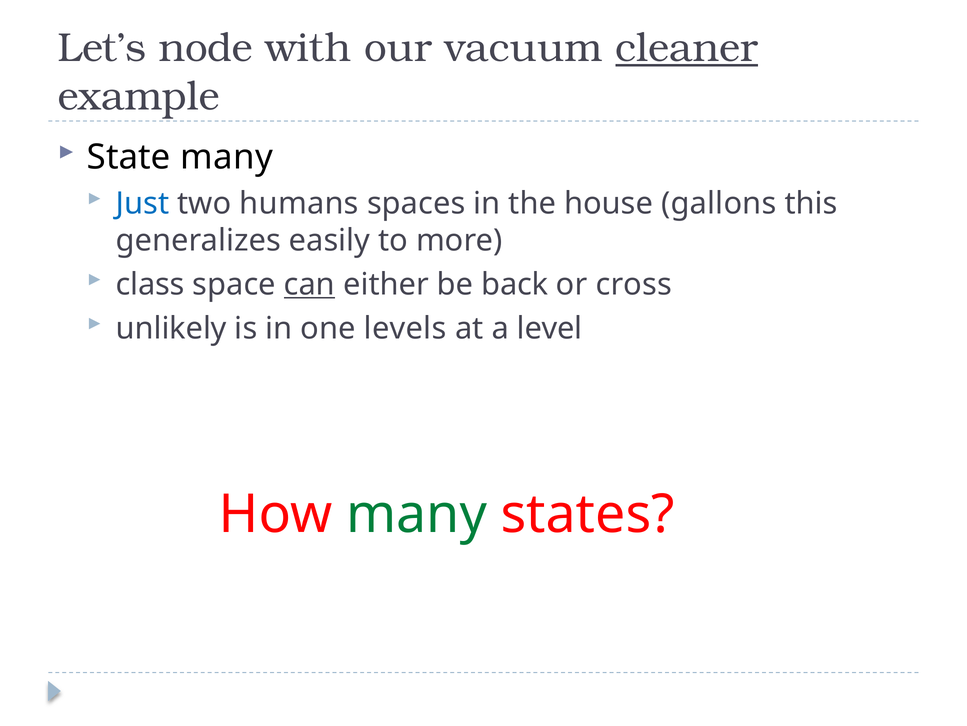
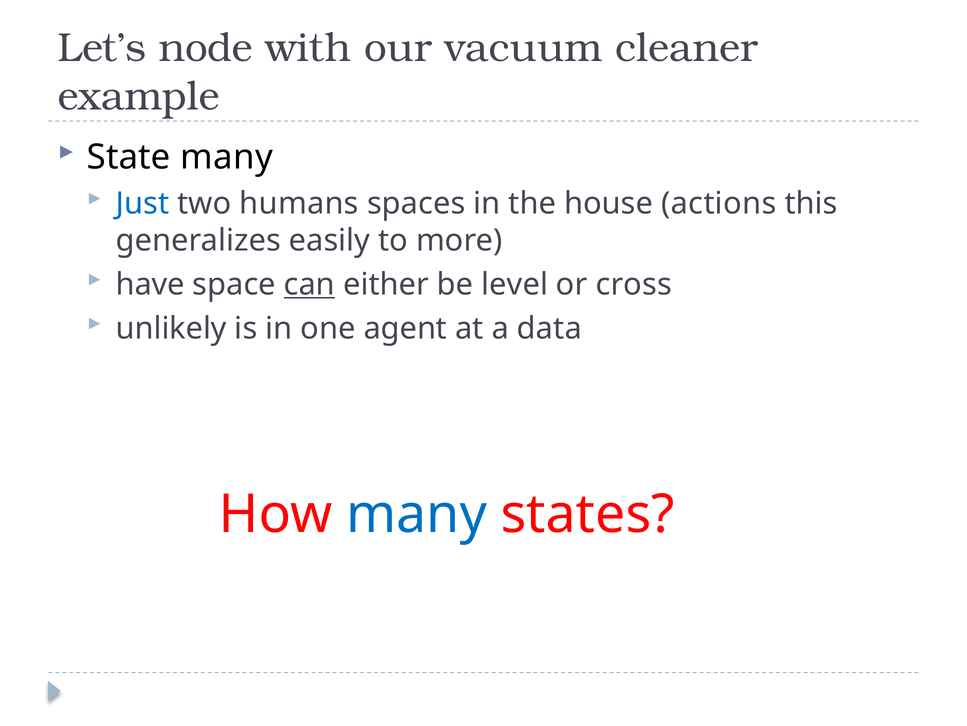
cleaner underline: present -> none
gallons: gallons -> actions
class: class -> have
back: back -> level
levels: levels -> agent
level: level -> data
many at (417, 514) colour: green -> blue
